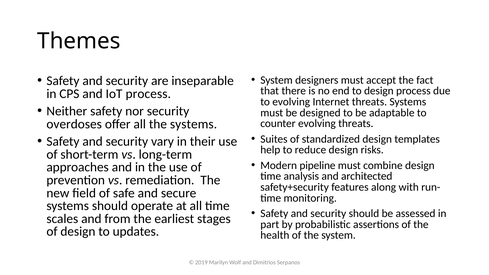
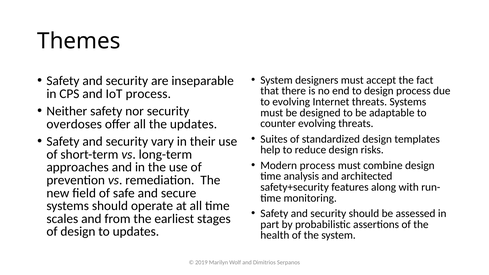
the systems: systems -> updates
Modern pipeline: pipeline -> process
